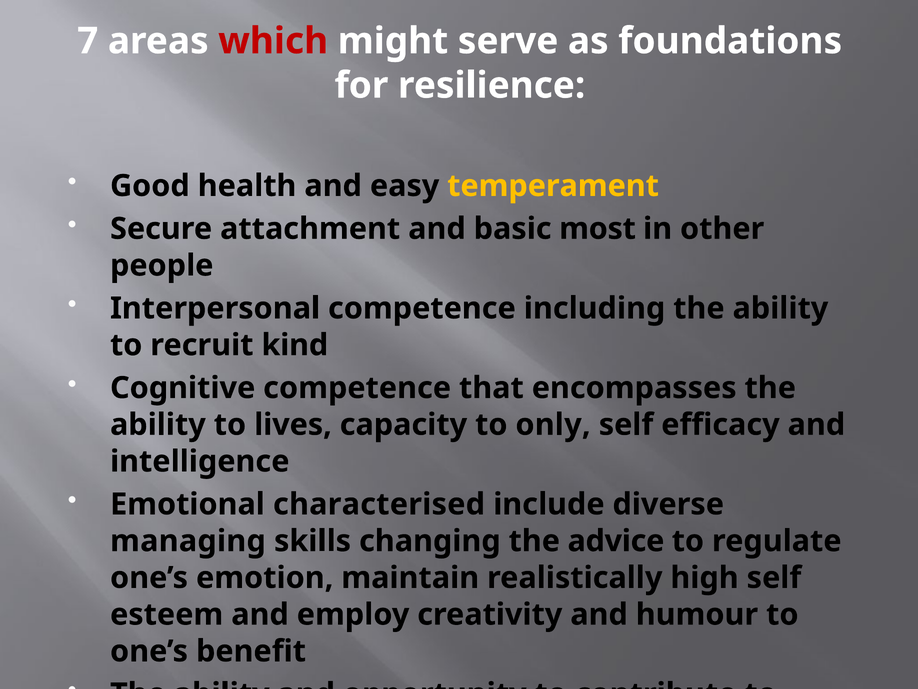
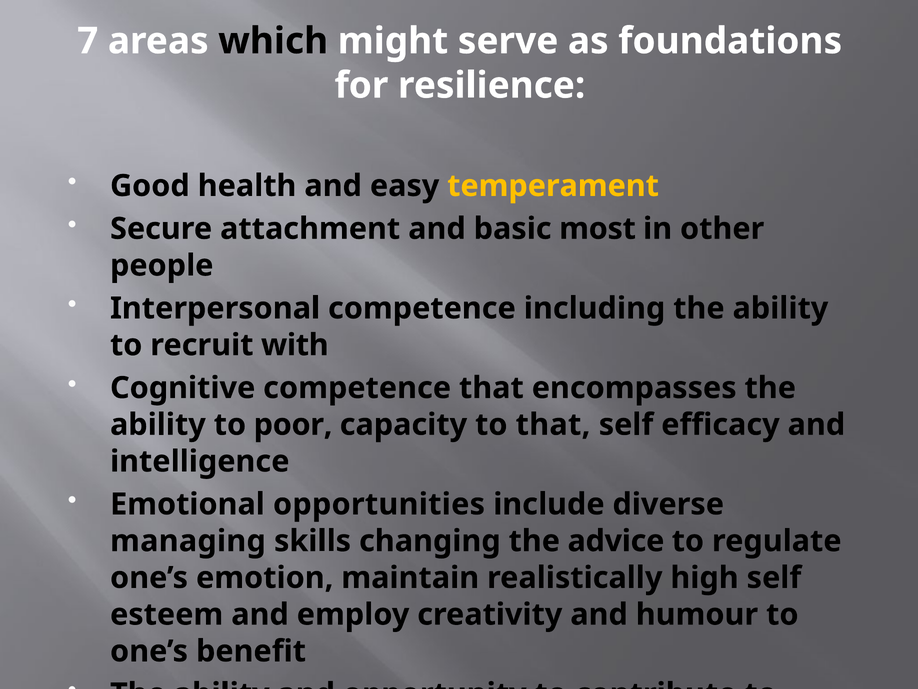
which colour: red -> black
kind: kind -> with
lives: lives -> poor
to only: only -> that
characterised: characterised -> opportunities
